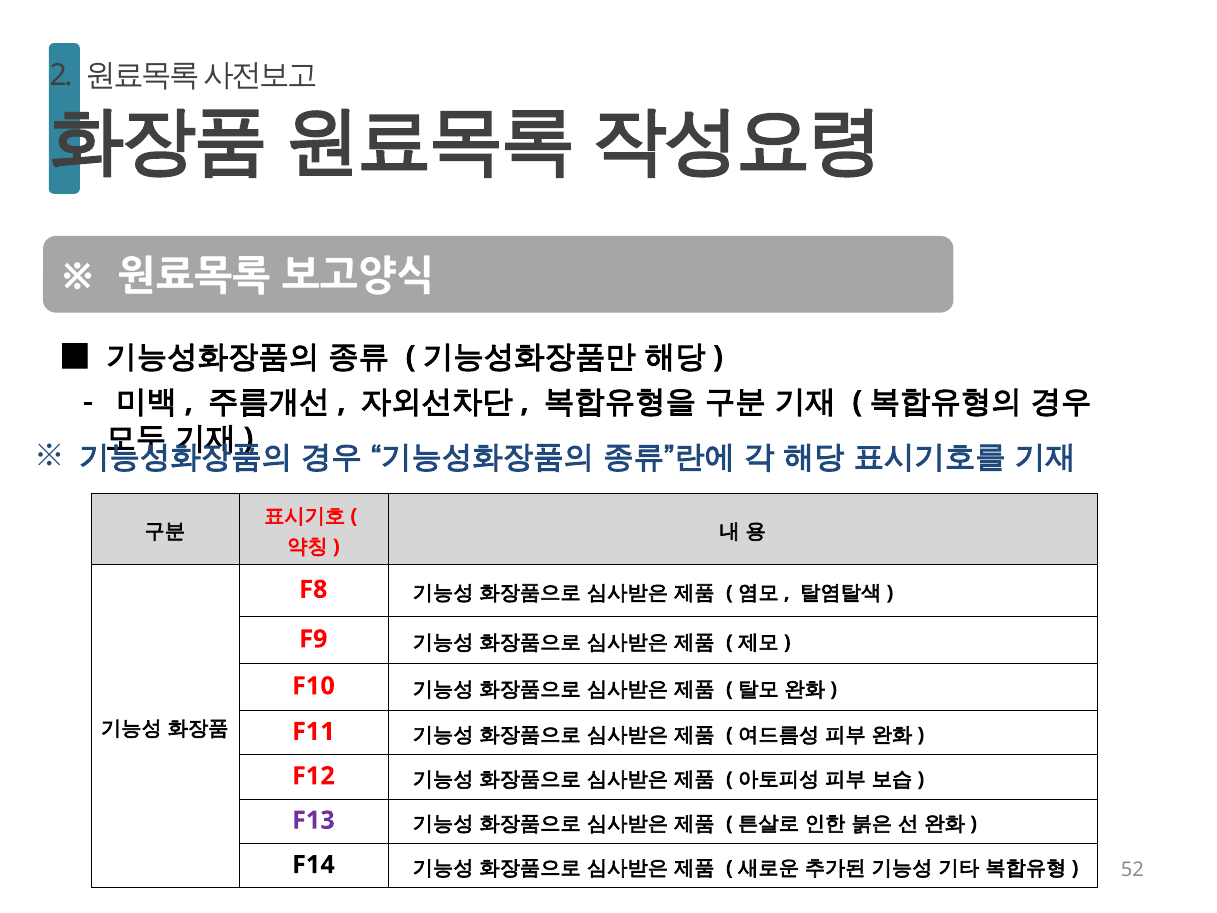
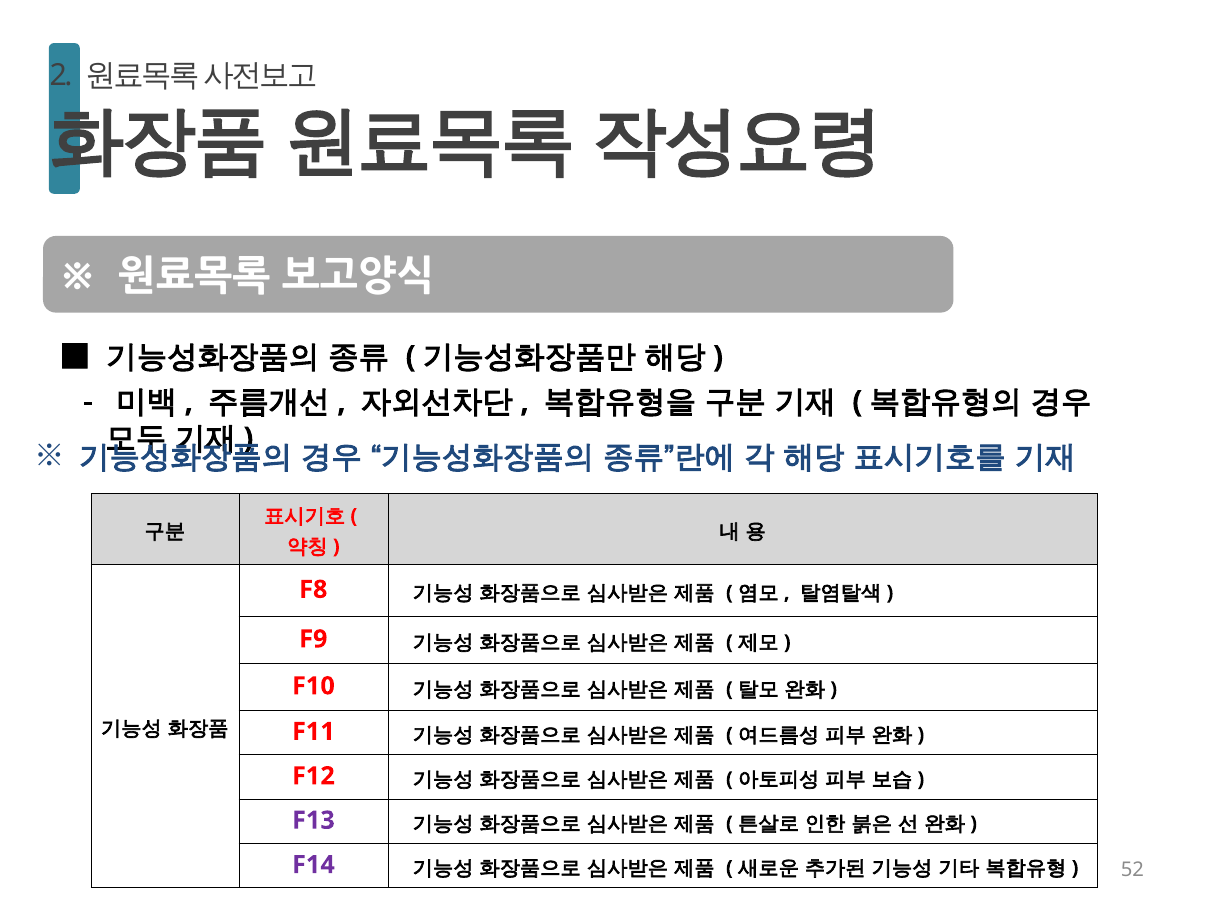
F14 colour: black -> purple
